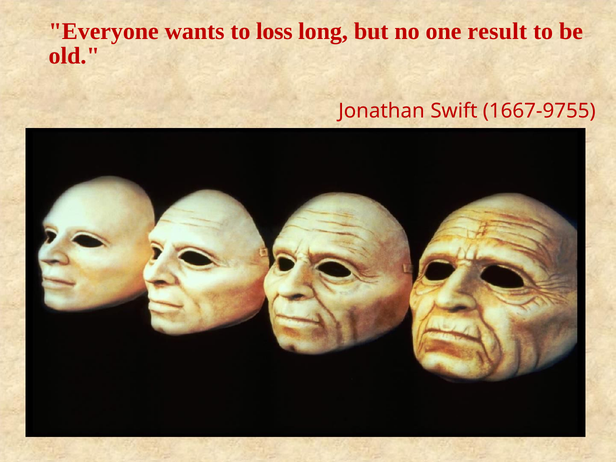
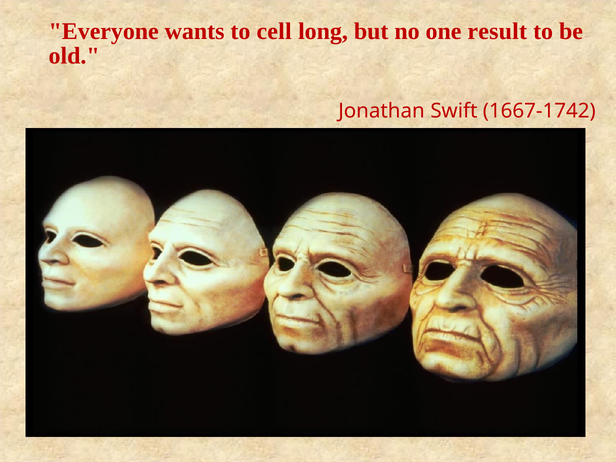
loss: loss -> cell
1667-9755: 1667-9755 -> 1667-1742
